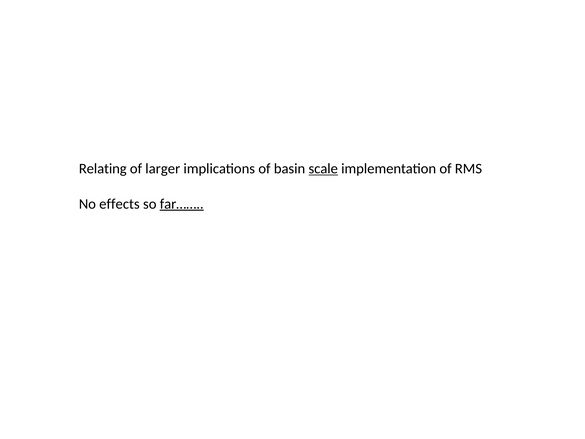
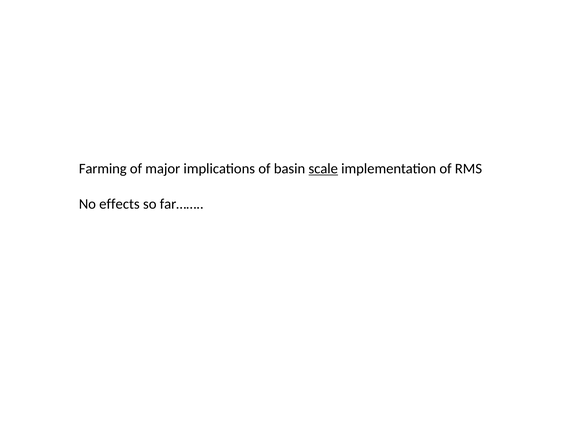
Relating: Relating -> Farming
larger: larger -> major
far…… underline: present -> none
